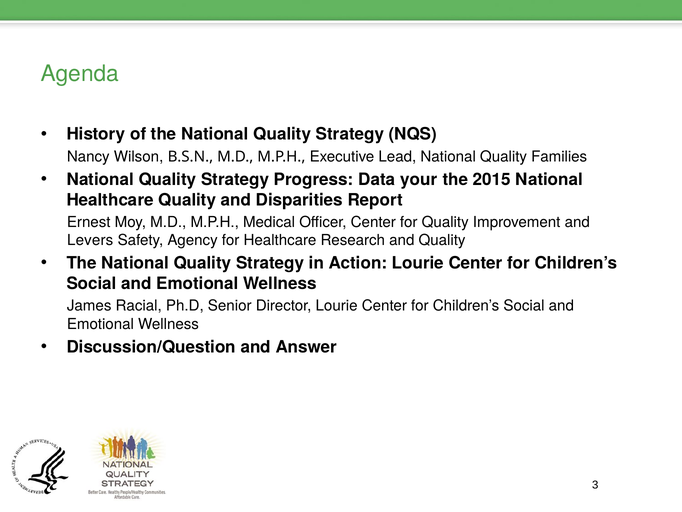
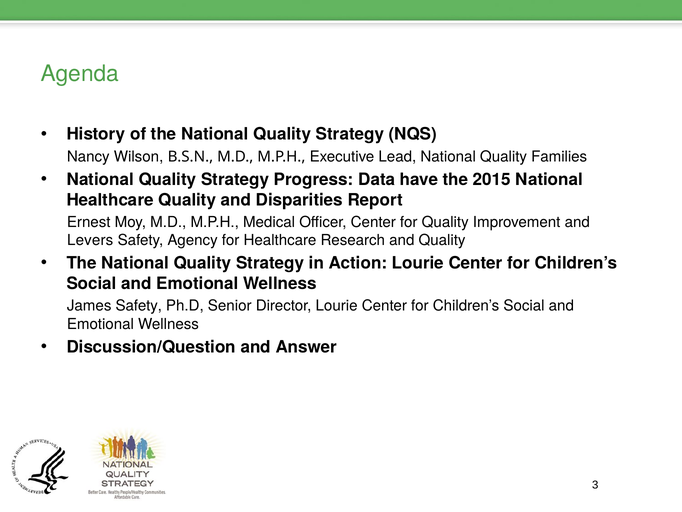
your: your -> have
James Racial: Racial -> Safety
